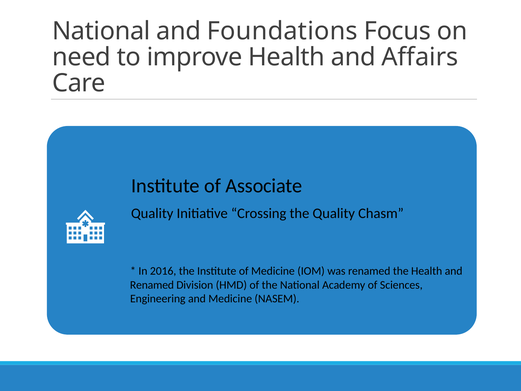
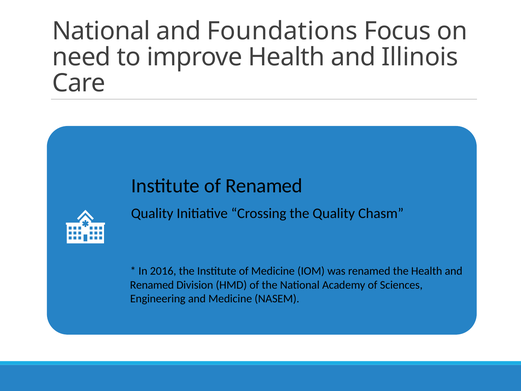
Affairs: Affairs -> Illinois
of Associate: Associate -> Renamed
